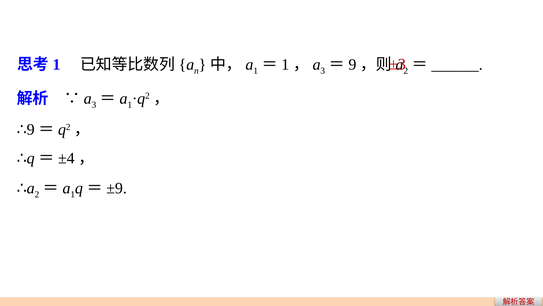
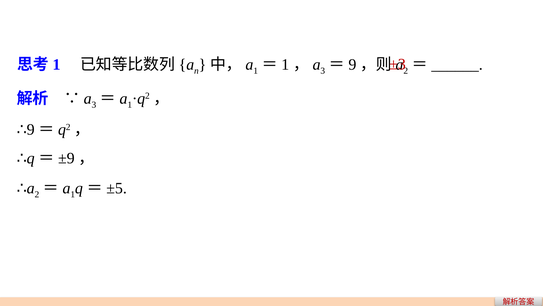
±4: ±4 -> ±9
±9: ±9 -> ±5
